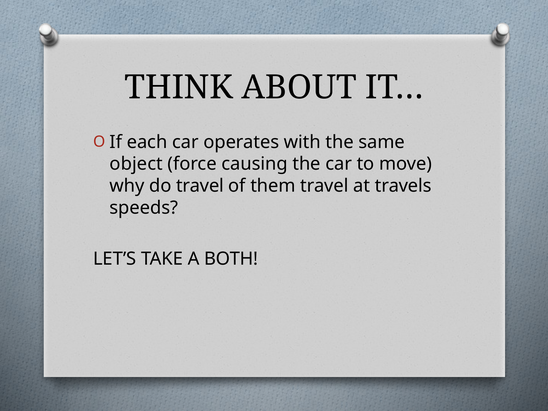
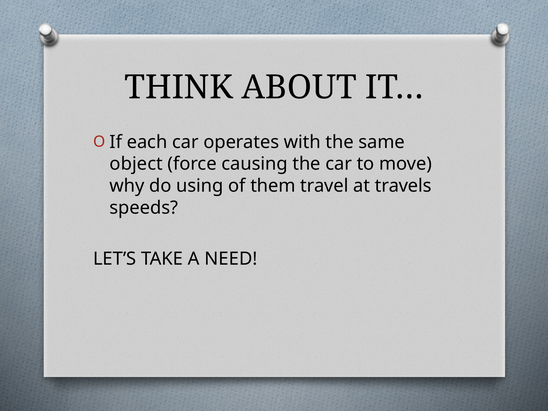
do travel: travel -> using
BOTH: BOTH -> NEED
